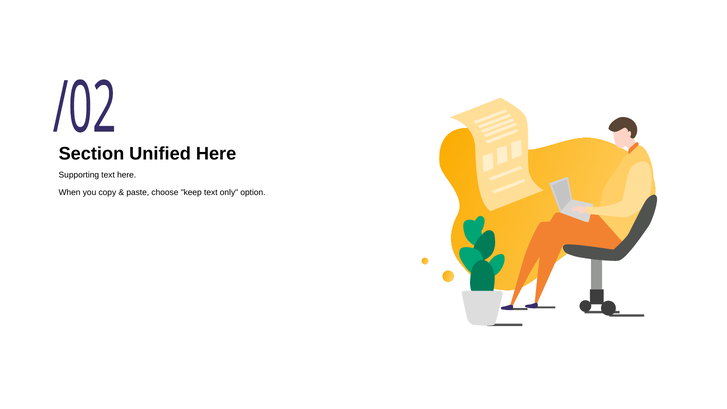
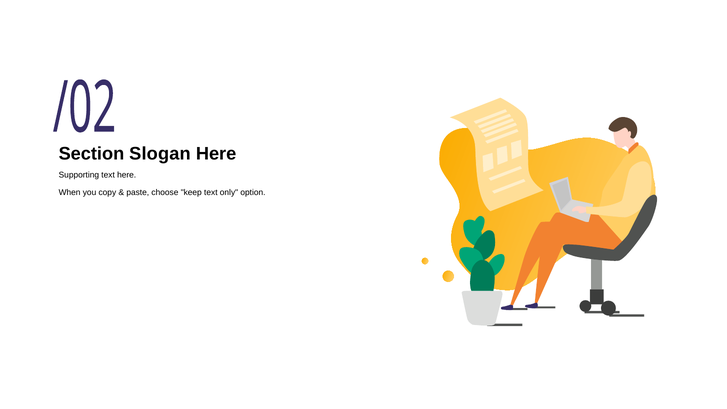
Unified: Unified -> Slogan
